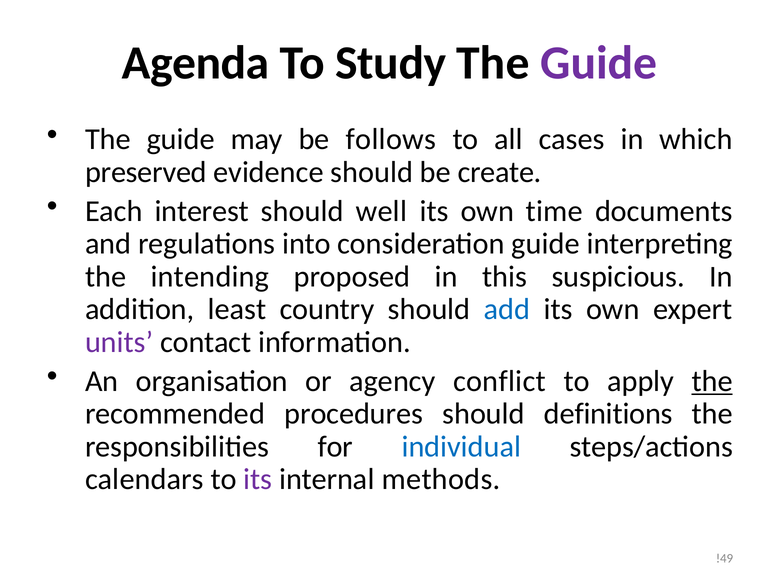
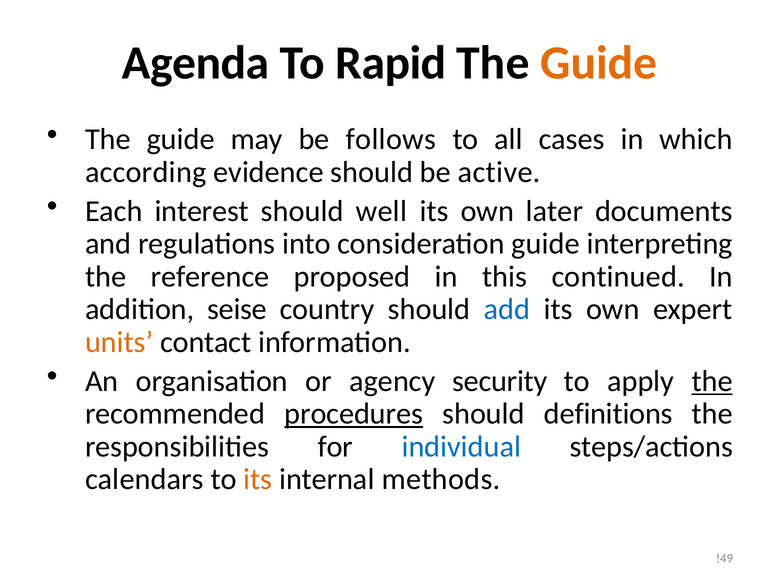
Study: Study -> Rapid
Guide at (599, 63) colour: purple -> orange
preserved: preserved -> according
create: create -> active
time: time -> later
intending: intending -> reference
suspicious: suspicious -> continued
least: least -> seise
units colour: purple -> orange
conflict: conflict -> security
procedures underline: none -> present
its at (258, 479) colour: purple -> orange
